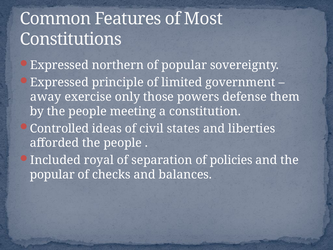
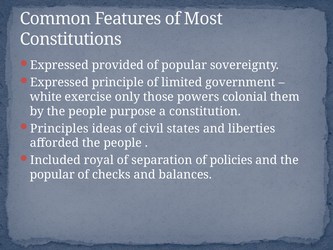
northern: northern -> provided
away: away -> white
defense: defense -> colonial
meeting: meeting -> purpose
Controlled: Controlled -> Principles
